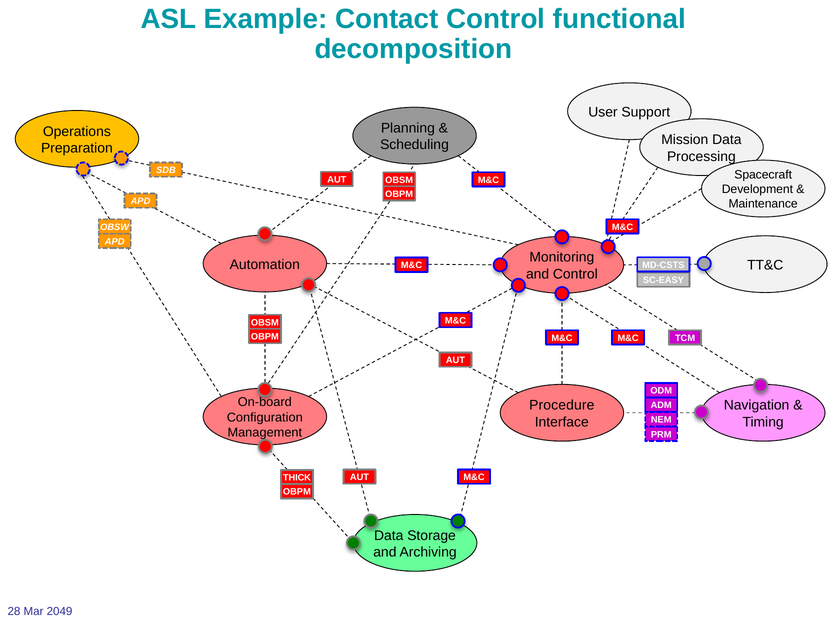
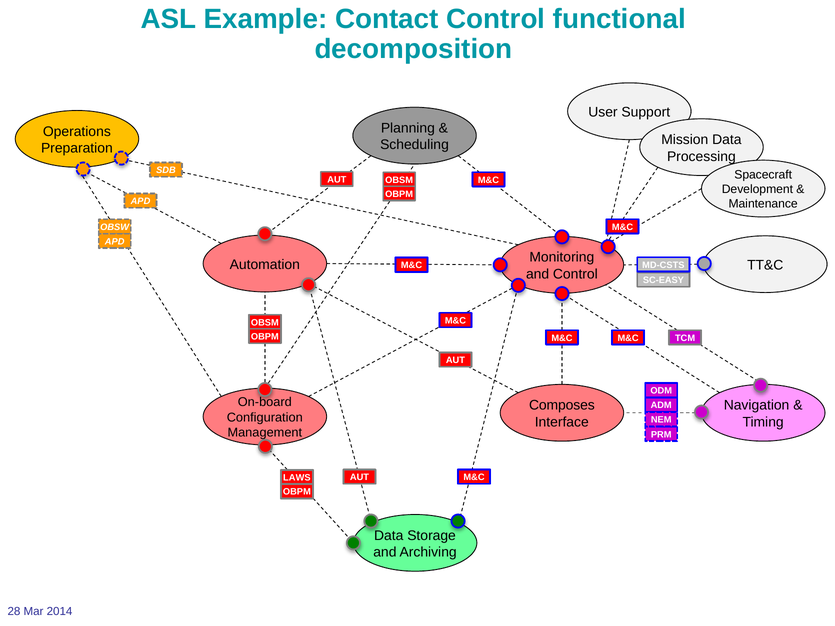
Procedure: Procedure -> Composes
THICK: THICK -> LAWS
2049: 2049 -> 2014
